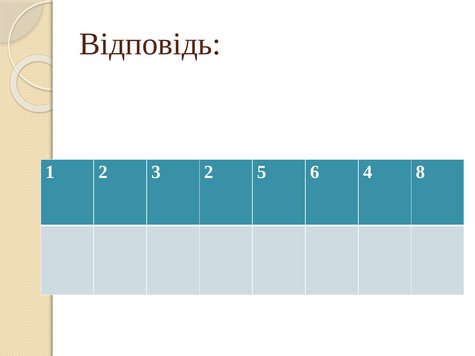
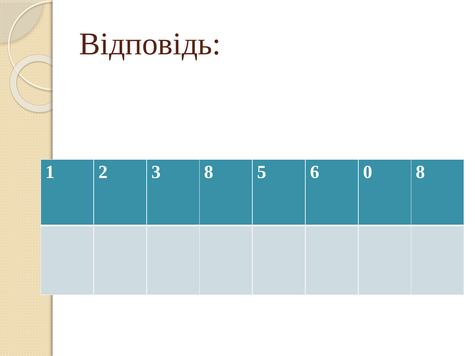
3 2: 2 -> 8
4: 4 -> 0
